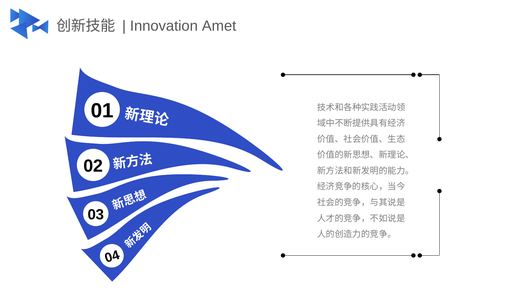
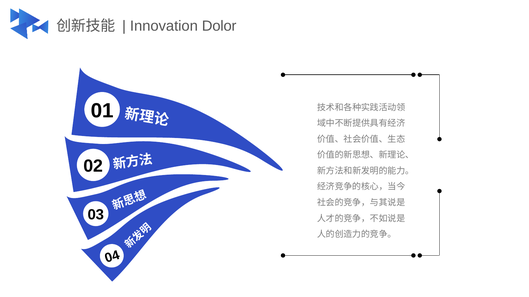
Amet: Amet -> Dolor
